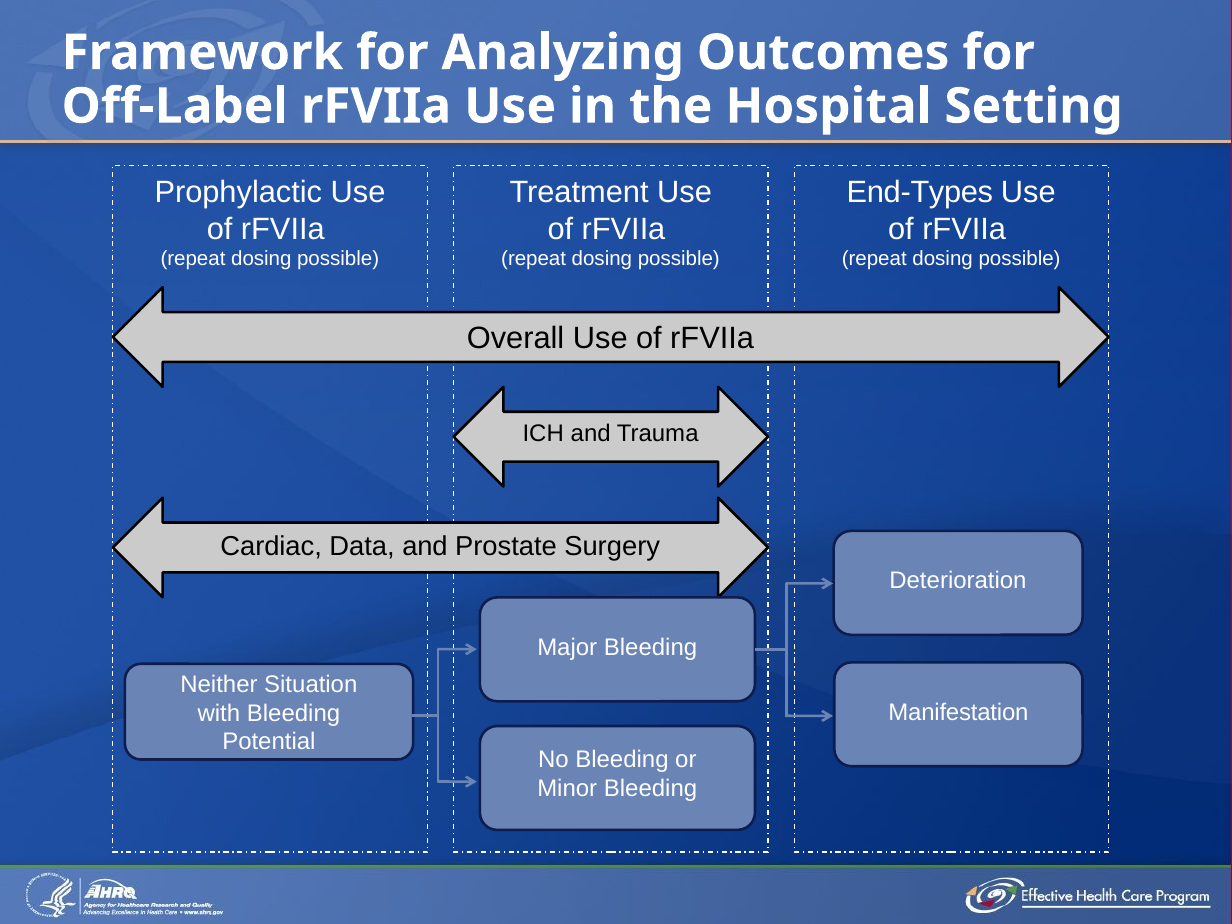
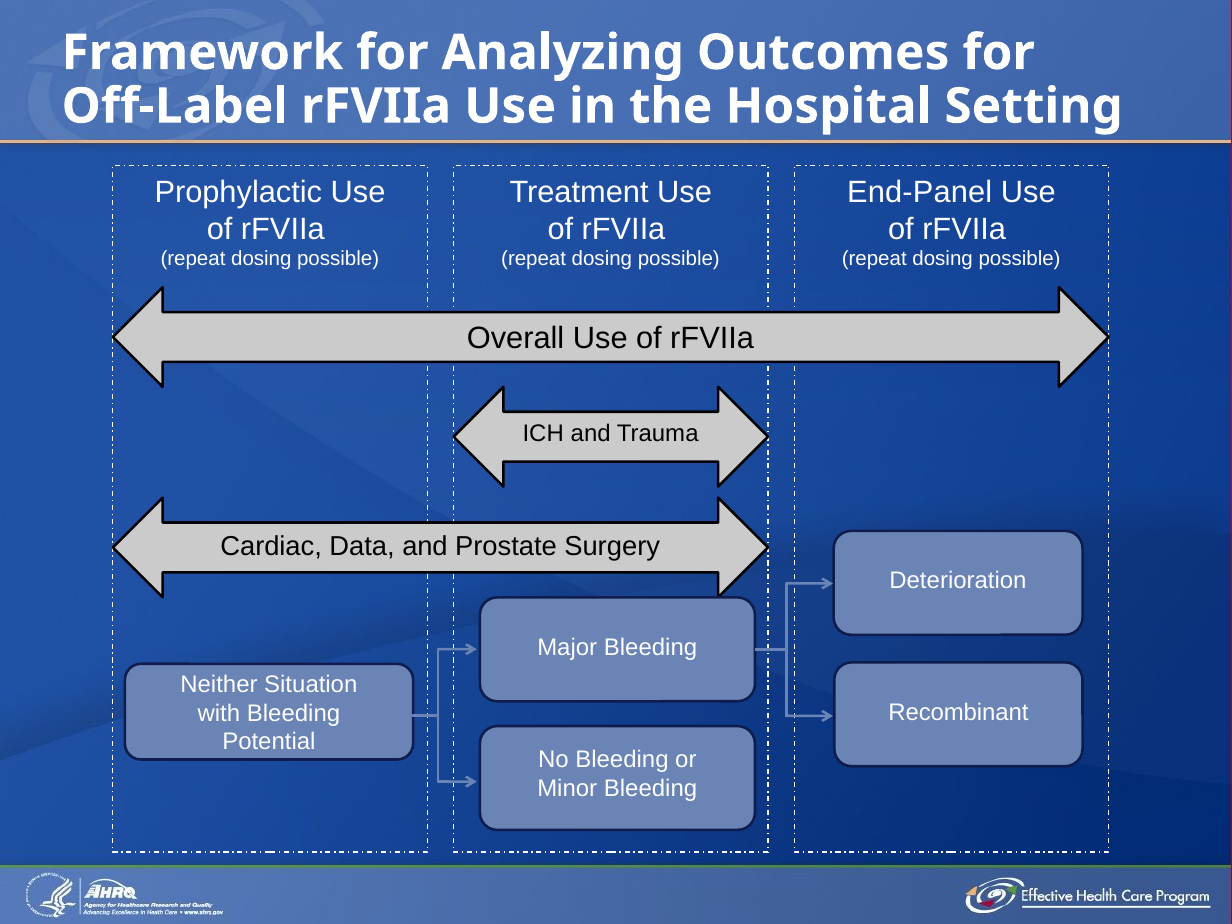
End-Types: End-Types -> End-Panel
Manifestation: Manifestation -> Recombinant
